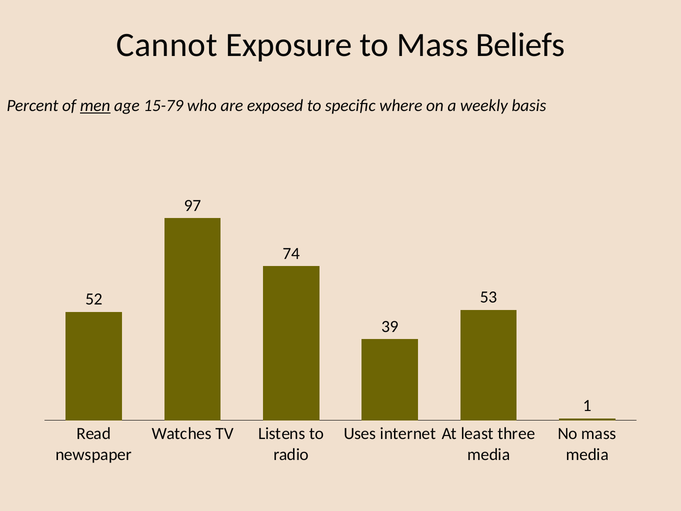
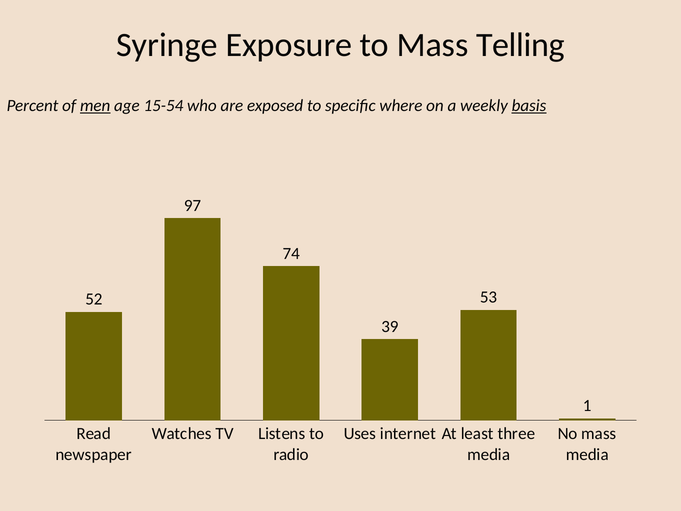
Cannot: Cannot -> Syringe
Beliefs: Beliefs -> Telling
15-79: 15-79 -> 15-54
basis underline: none -> present
